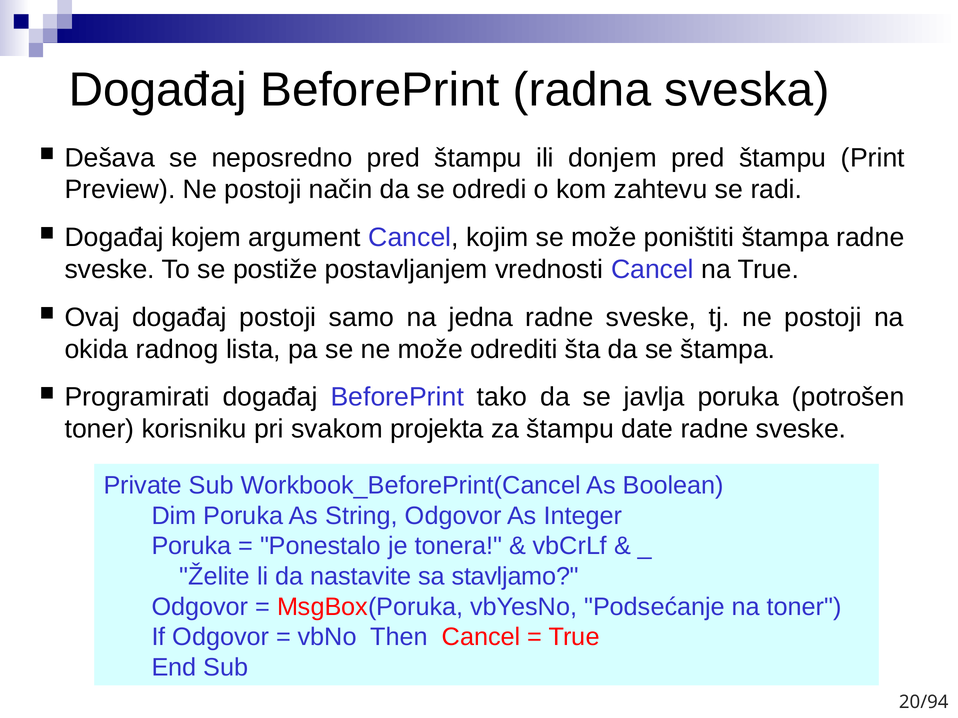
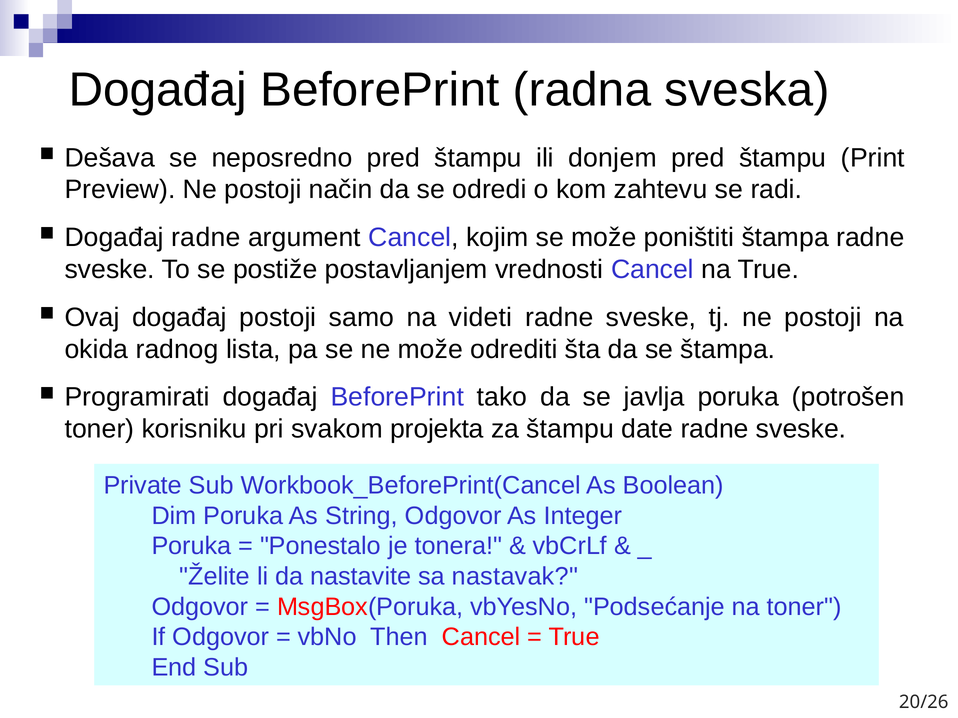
Događaj kojem: kojem -> radne
jedna: jedna -> videti
stavljamo: stavljamo -> nastavak
20/94: 20/94 -> 20/26
